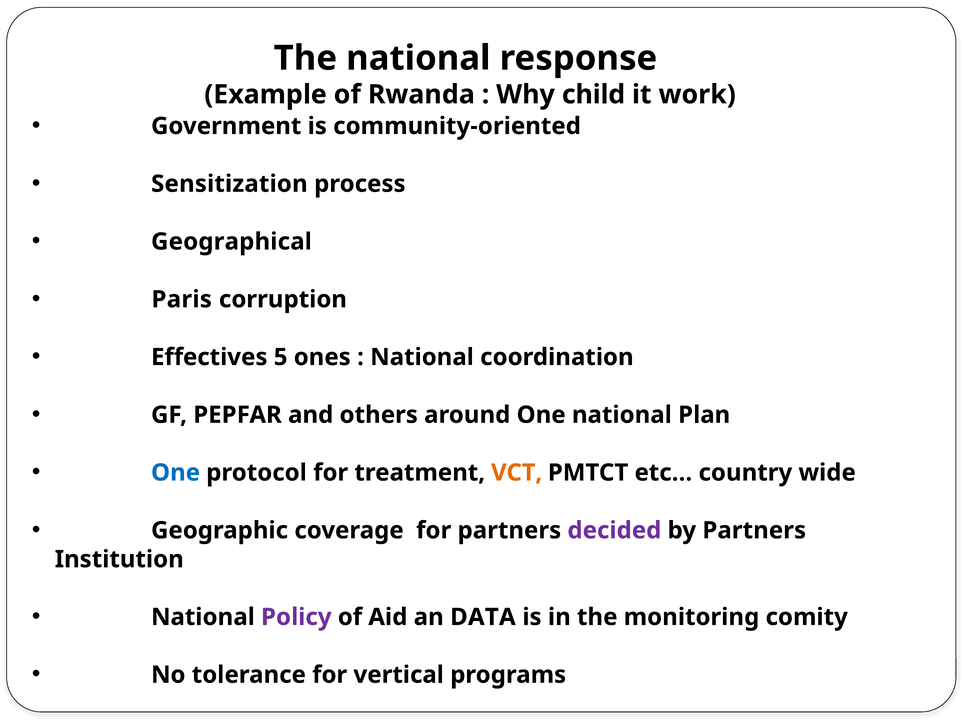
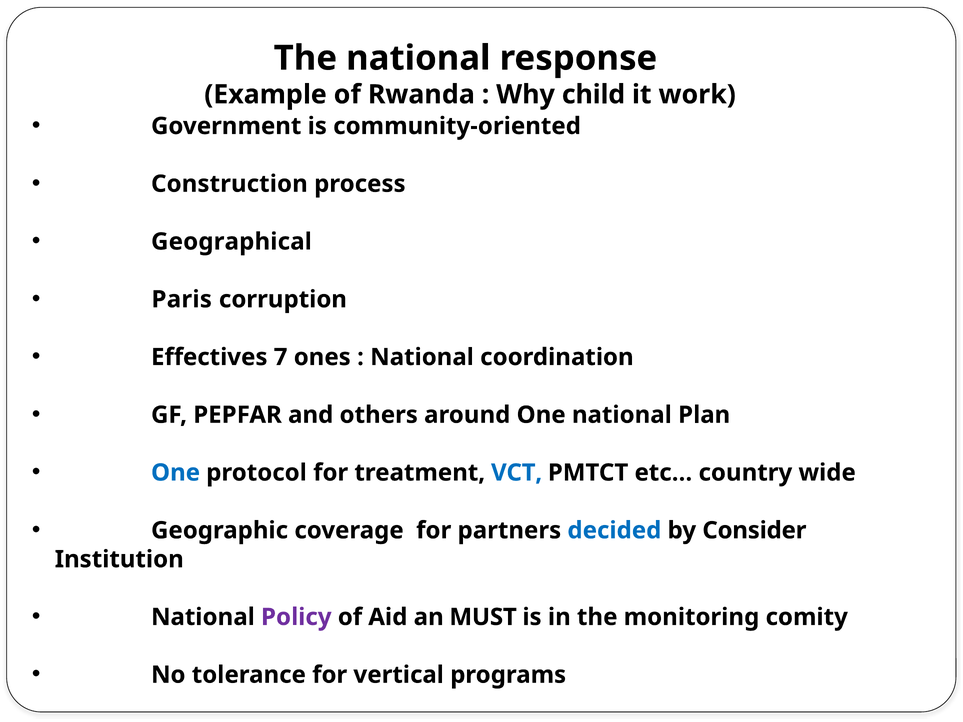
Sensitization: Sensitization -> Construction
5: 5 -> 7
VCT colour: orange -> blue
decided colour: purple -> blue
by Partners: Partners -> Consider
DATA: DATA -> MUST
